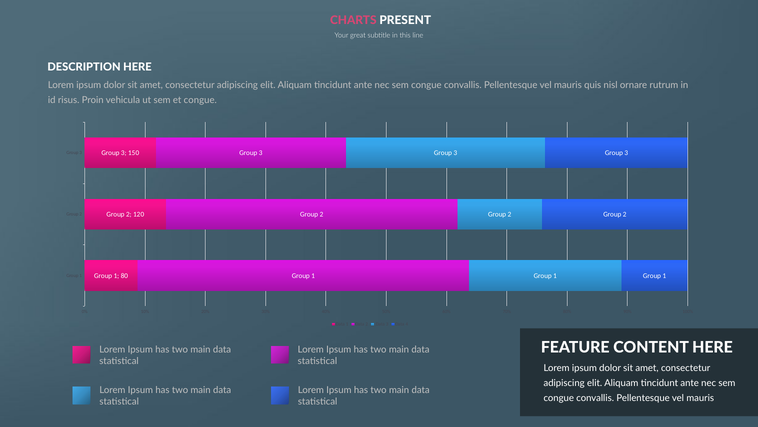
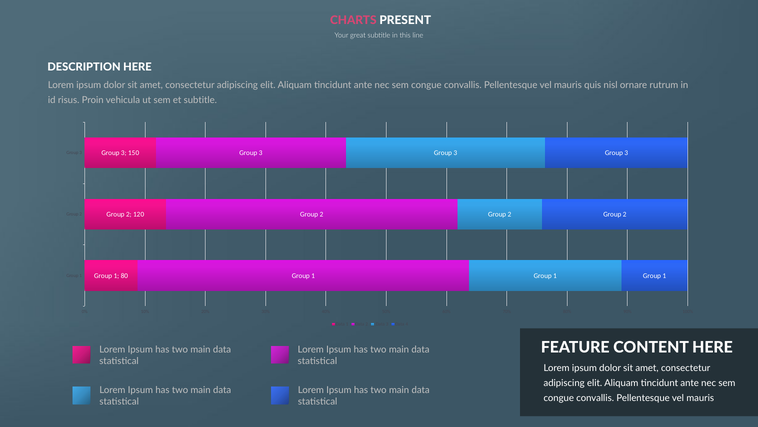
et congue: congue -> subtitle
